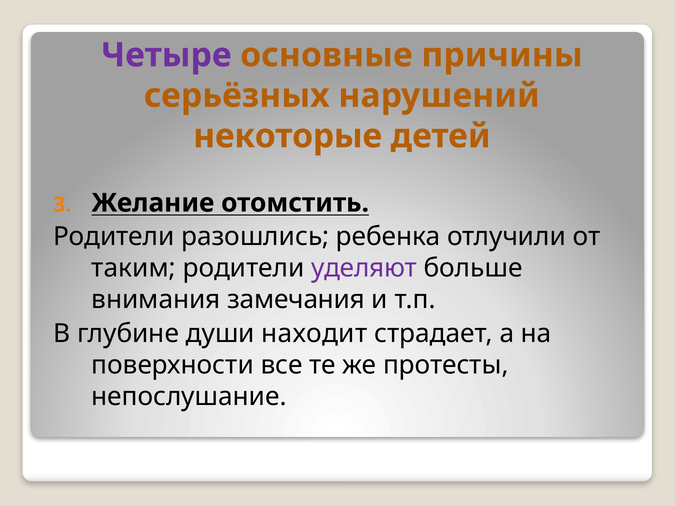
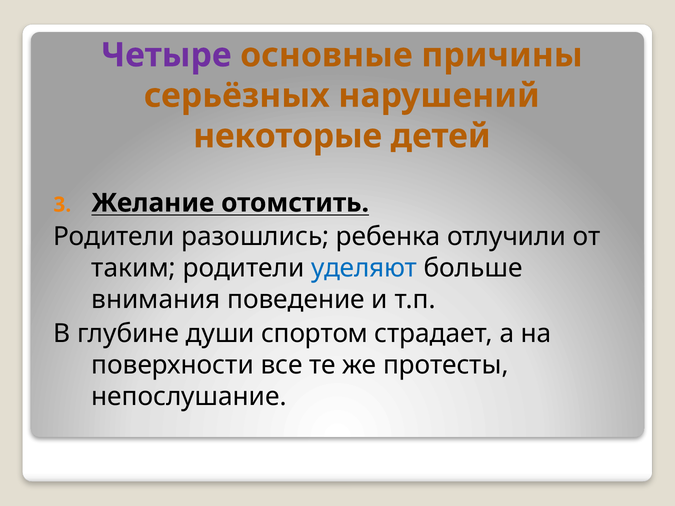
уделяют colour: purple -> blue
замечания: замечания -> поведение
находит: находит -> спортом
